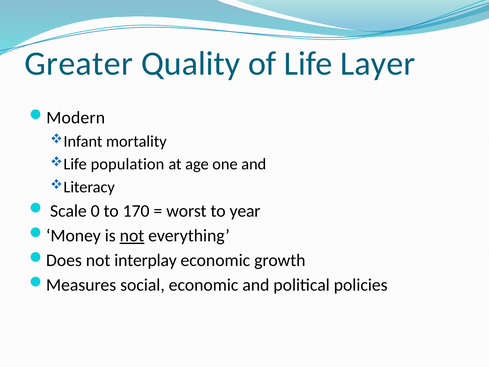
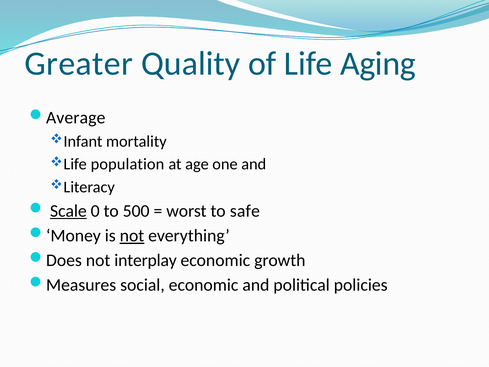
Layer: Layer -> Aging
Modern: Modern -> Average
Scale underline: none -> present
170: 170 -> 500
year: year -> safe
